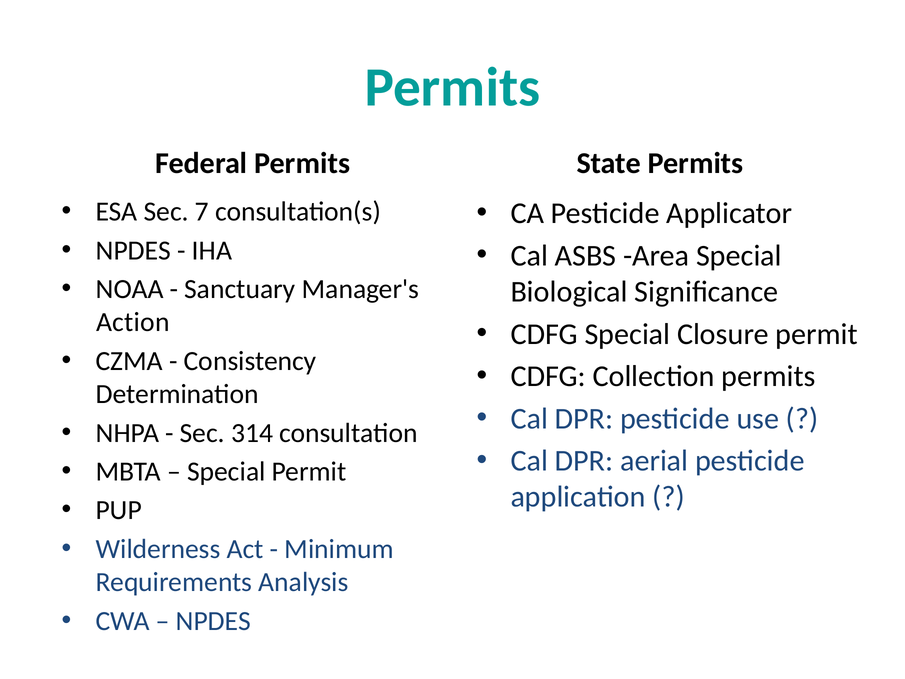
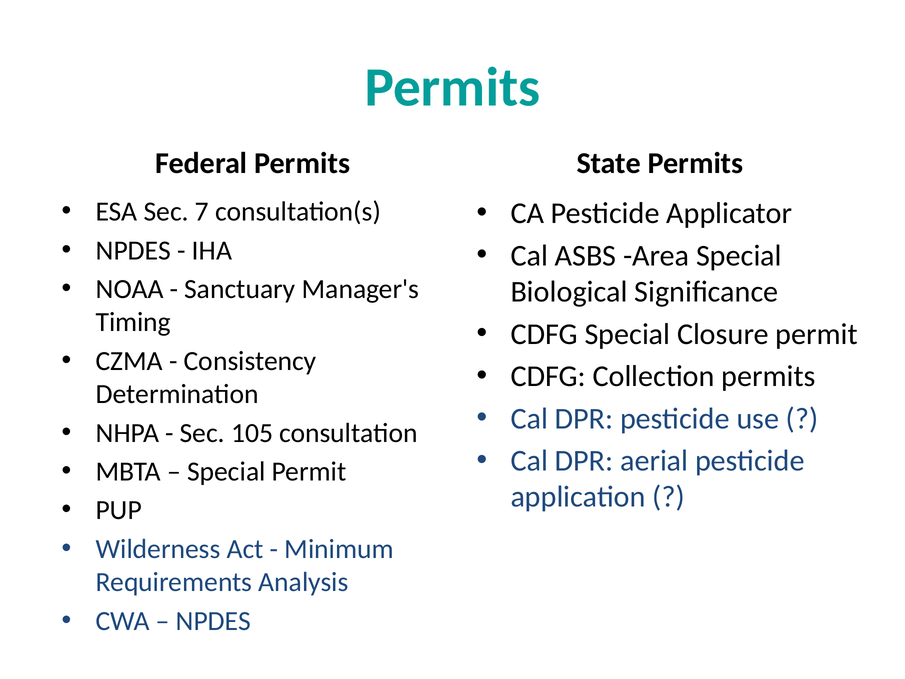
Action: Action -> Timing
314: 314 -> 105
